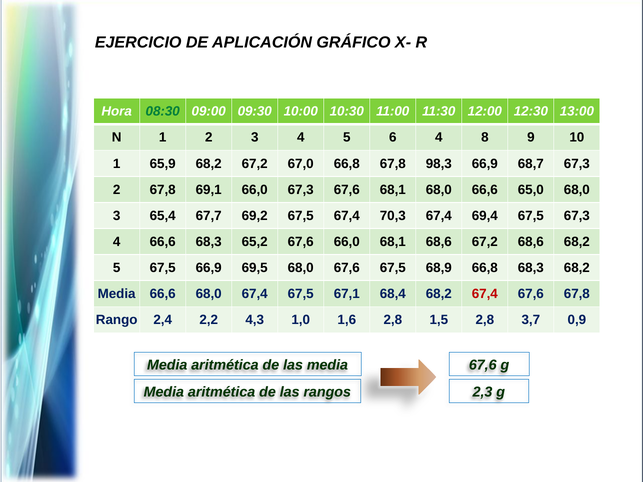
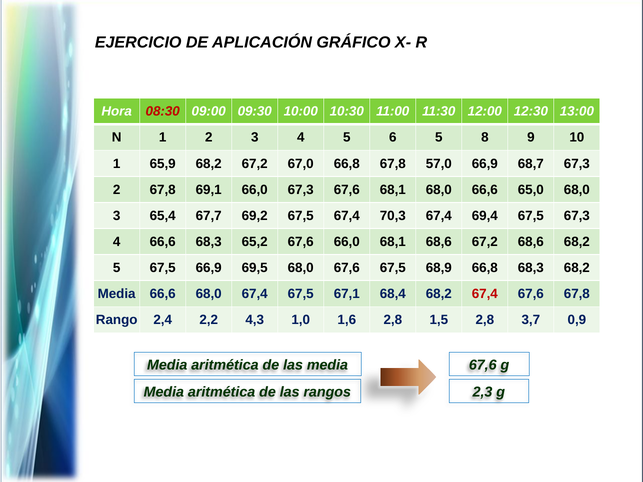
08:30 colour: green -> red
6 4: 4 -> 5
98,3: 98,3 -> 57,0
